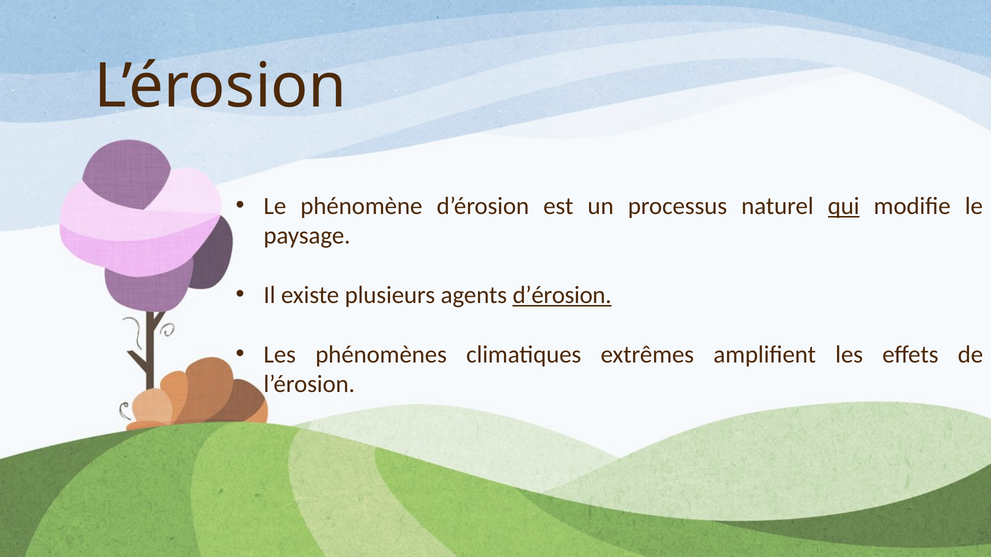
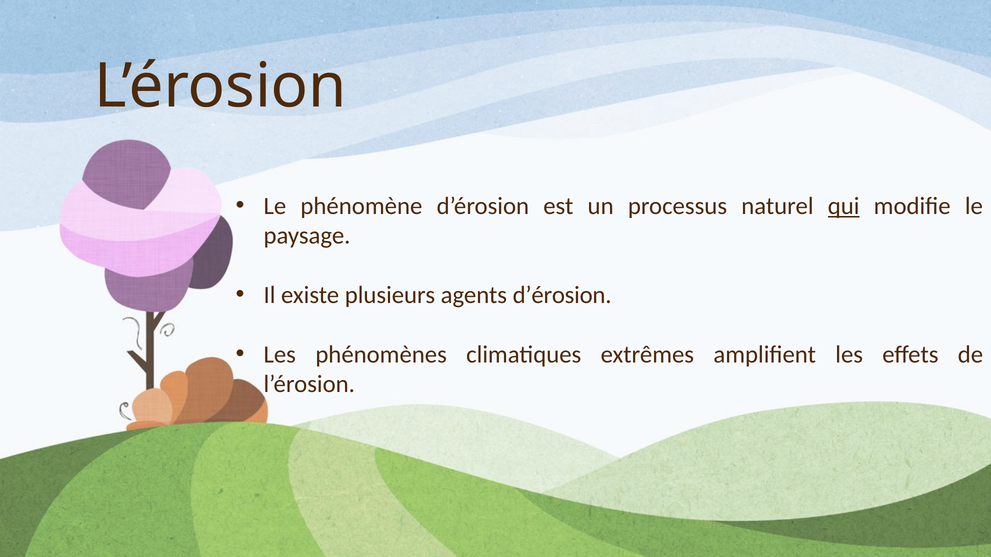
d’érosion at (562, 295) underline: present -> none
